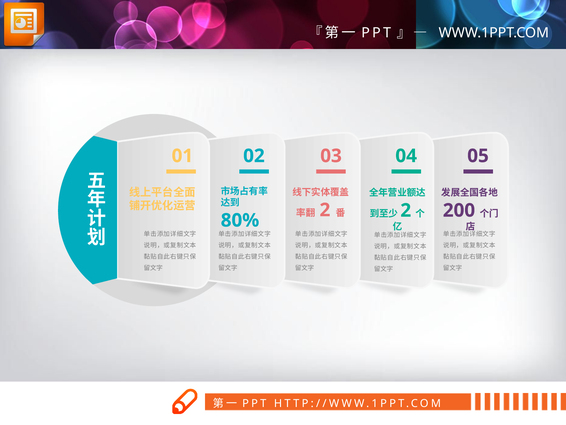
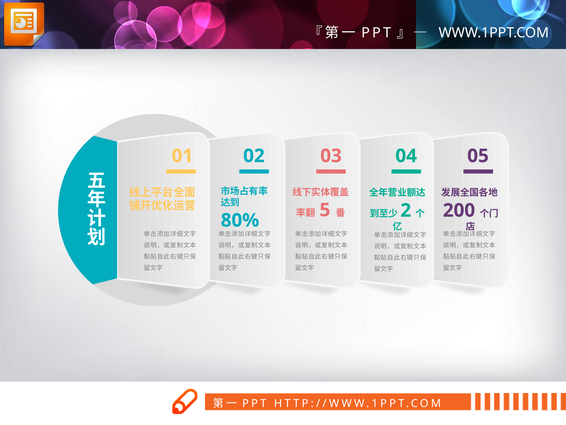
2 at (325, 210): 2 -> 5
